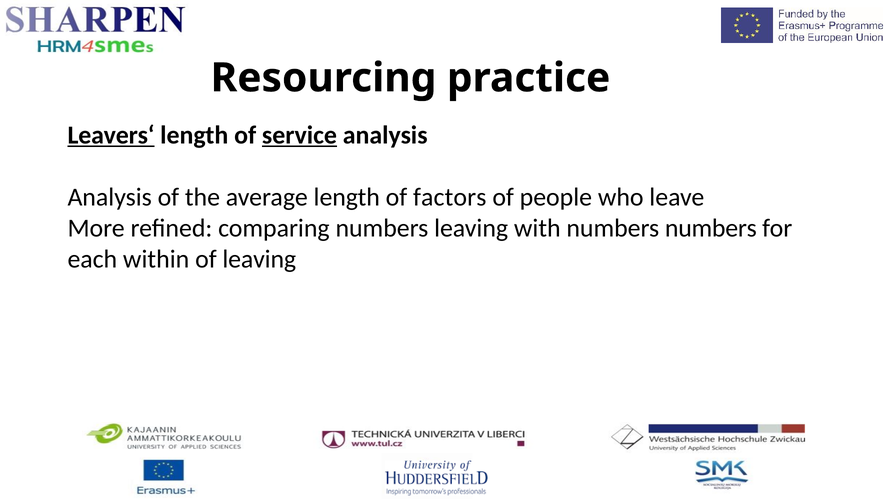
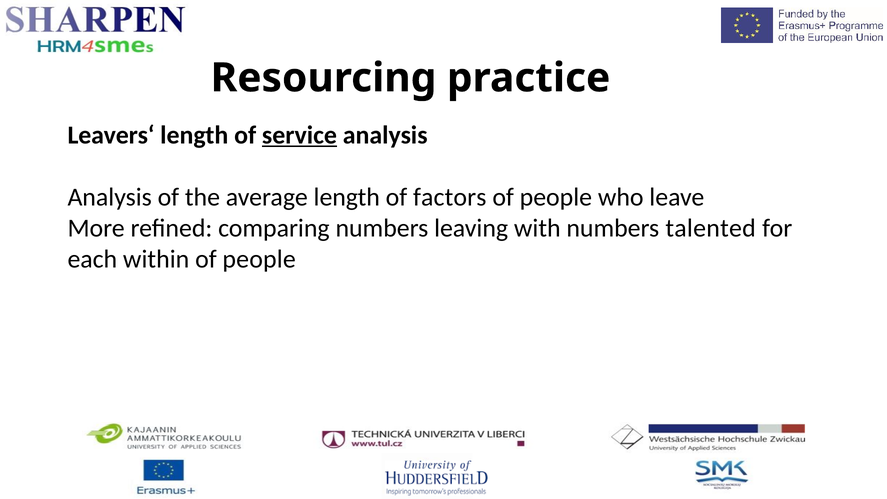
Leavers‘ underline: present -> none
numbers numbers: numbers -> talented
leaving at (259, 259): leaving -> people
